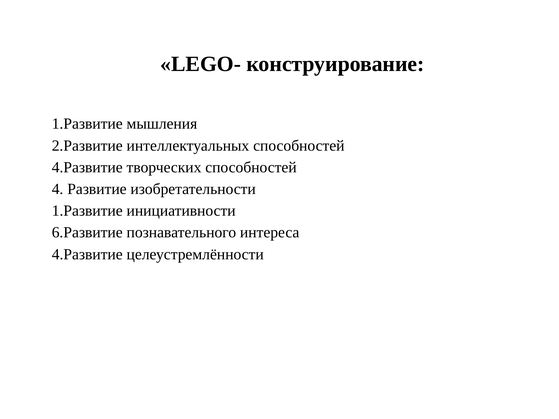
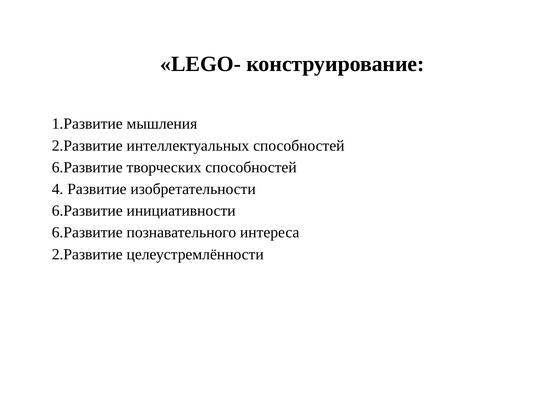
4.Развитие at (87, 167): 4.Развитие -> 6.Развитие
1.Развитие at (87, 211): 1.Развитие -> 6.Развитие
4.Развитие at (87, 254): 4.Развитие -> 2.Развитие
